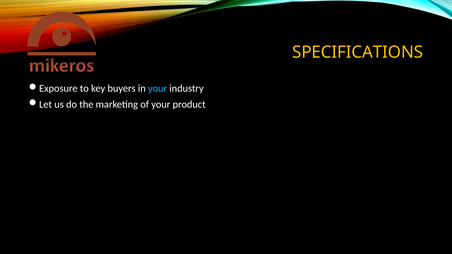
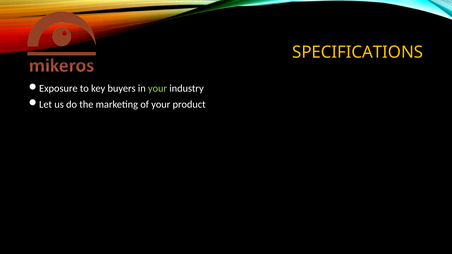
your at (158, 89) colour: light blue -> light green
